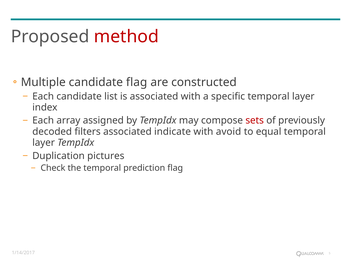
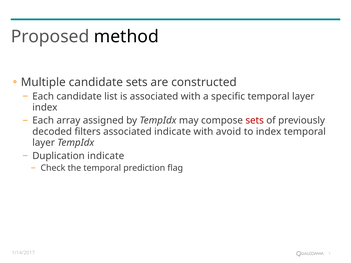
method colour: red -> black
candidate flag: flag -> sets
to equal: equal -> index
Duplication pictures: pictures -> indicate
